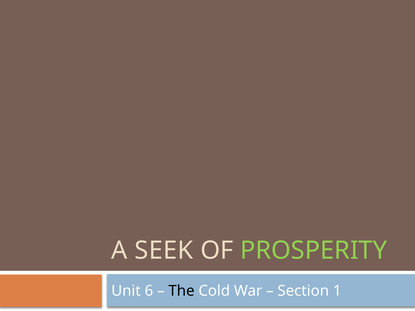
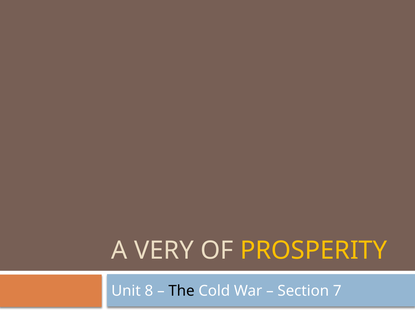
SEEK: SEEK -> VERY
PROSPERITY colour: light green -> yellow
6: 6 -> 8
1: 1 -> 7
